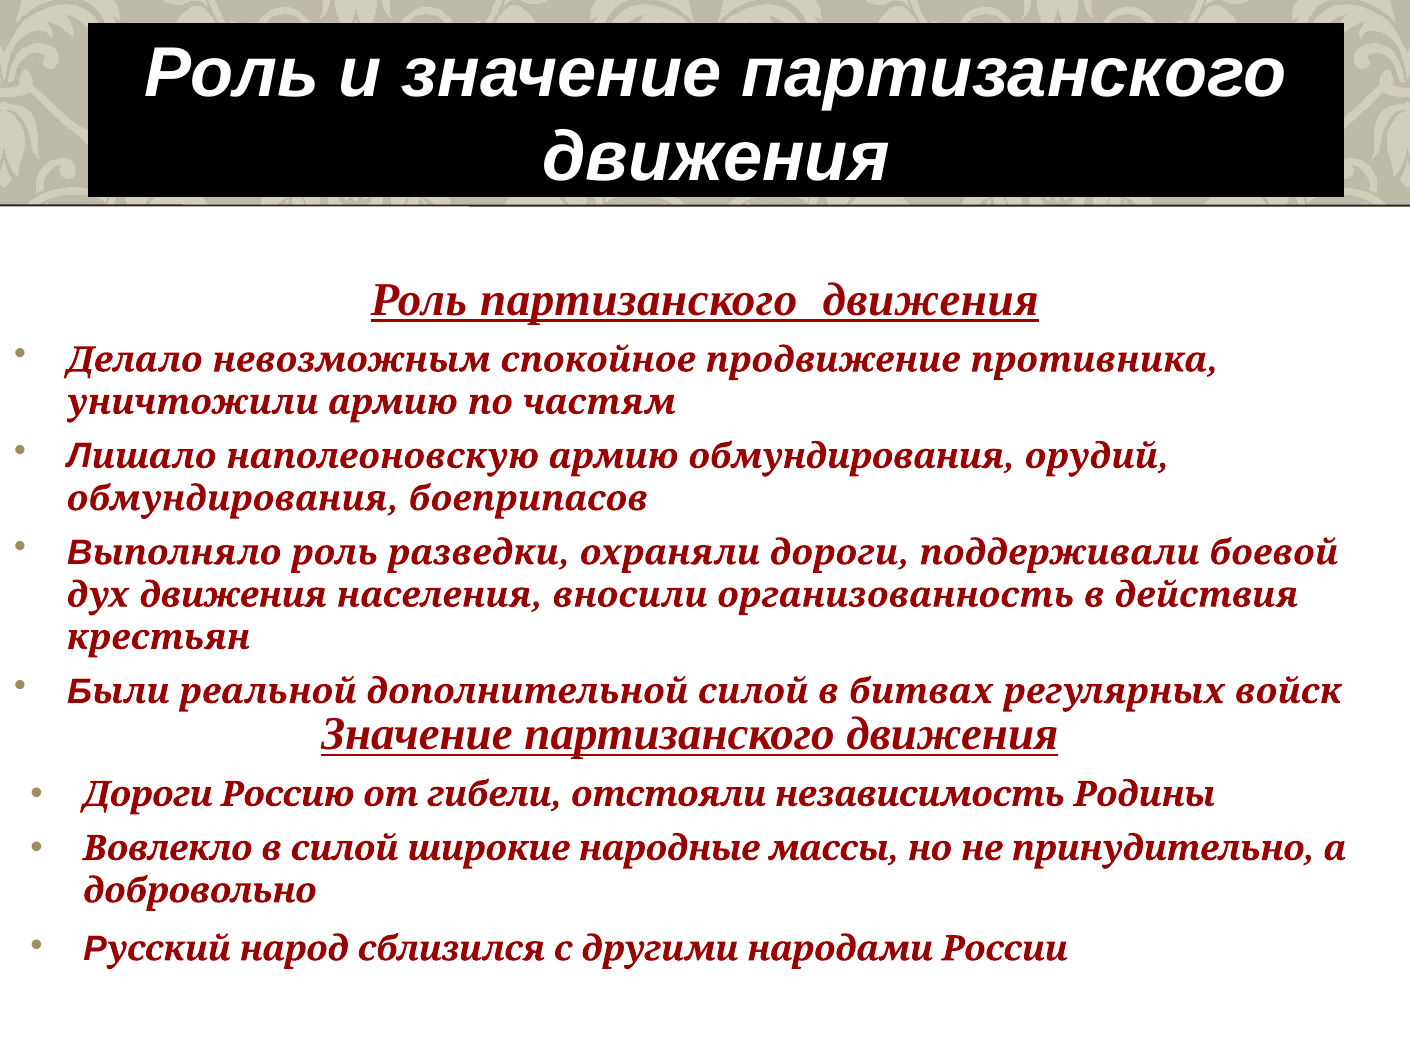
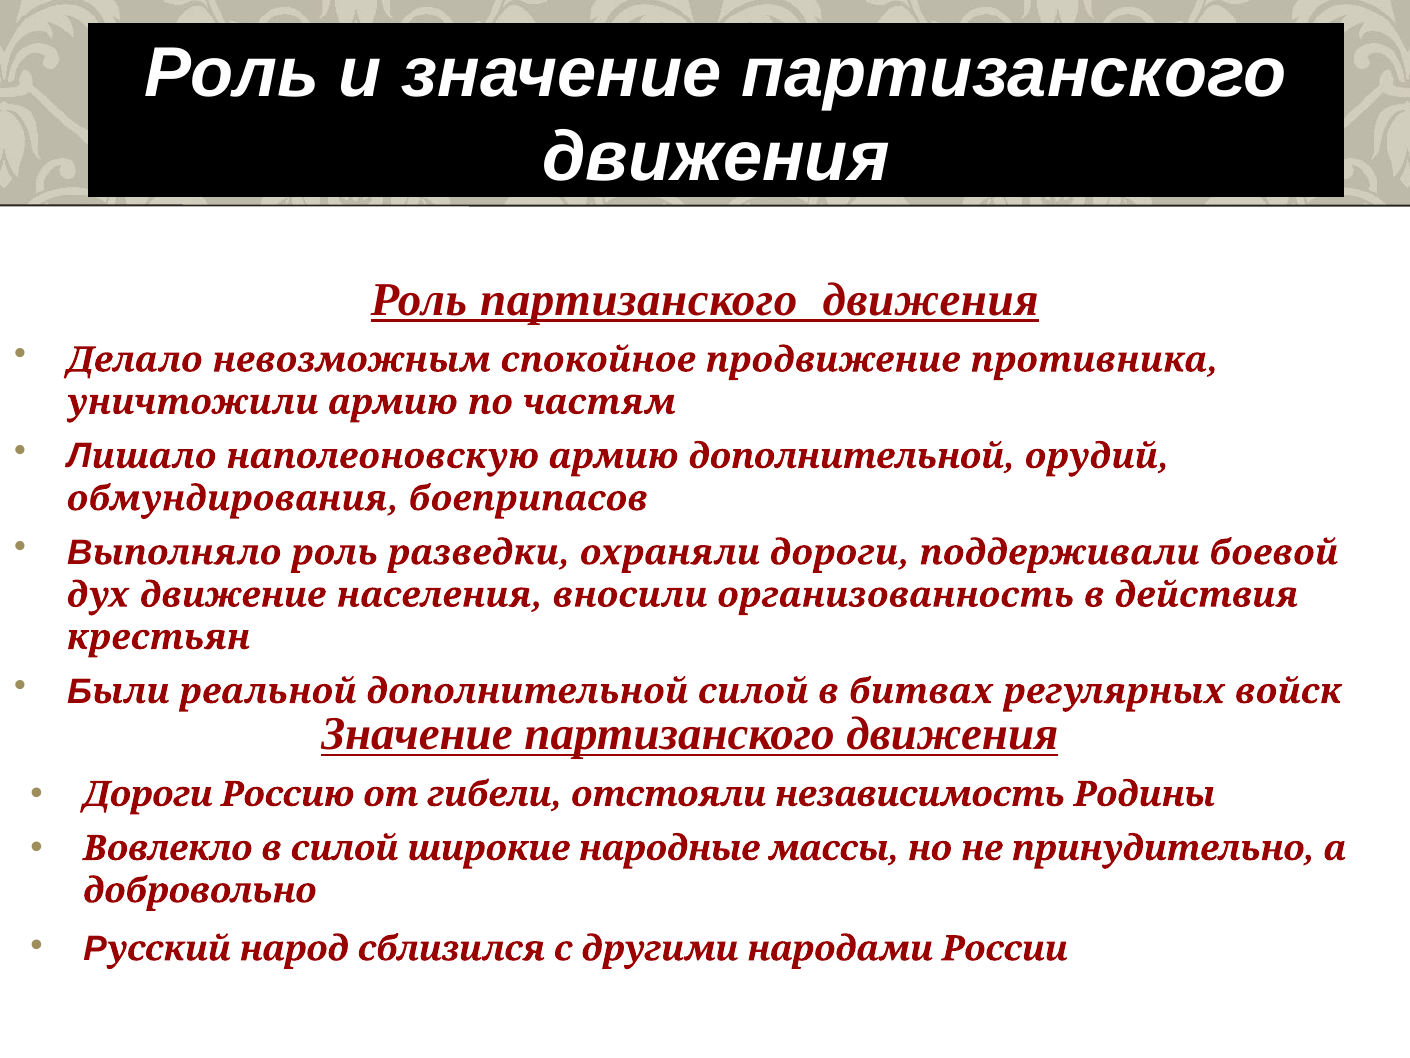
армию обмундирования: обмундирования -> дополнительной
дух движения: движения -> движение
